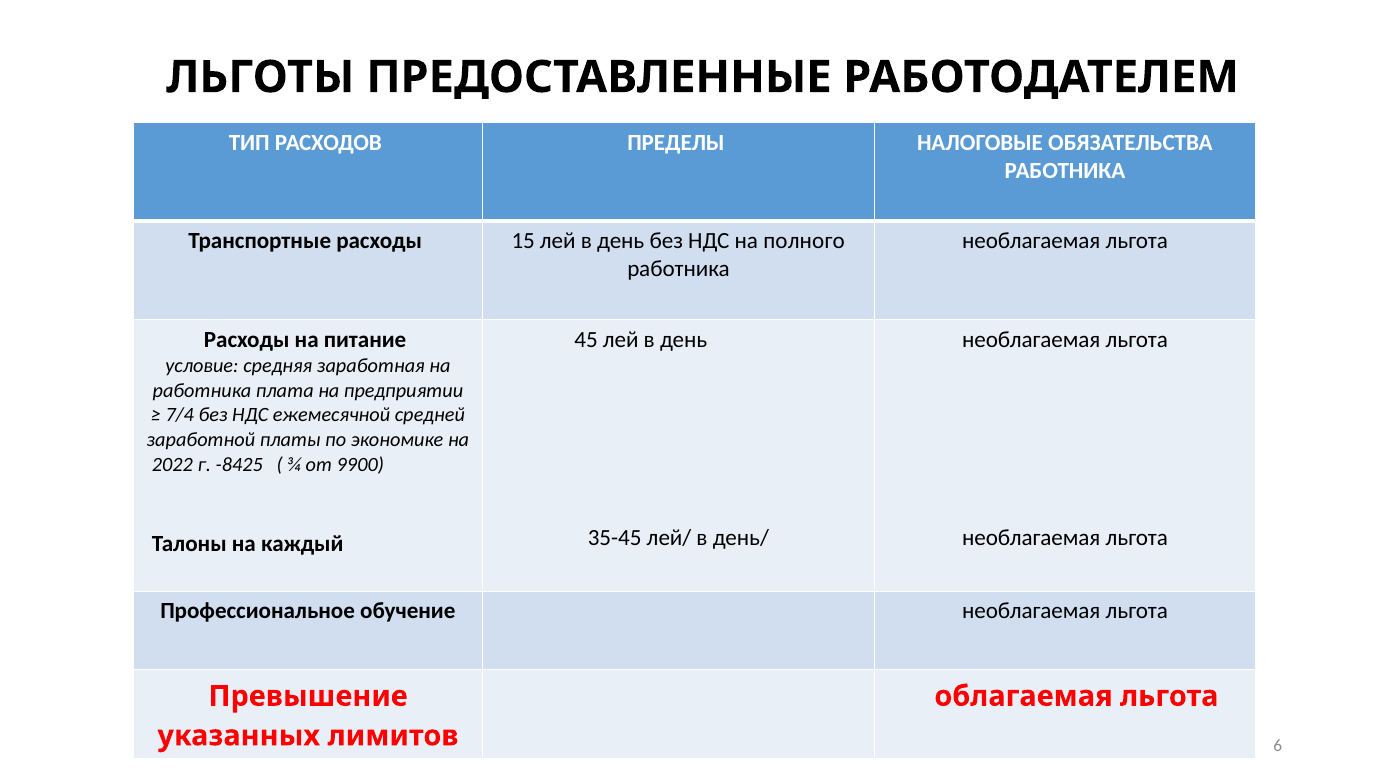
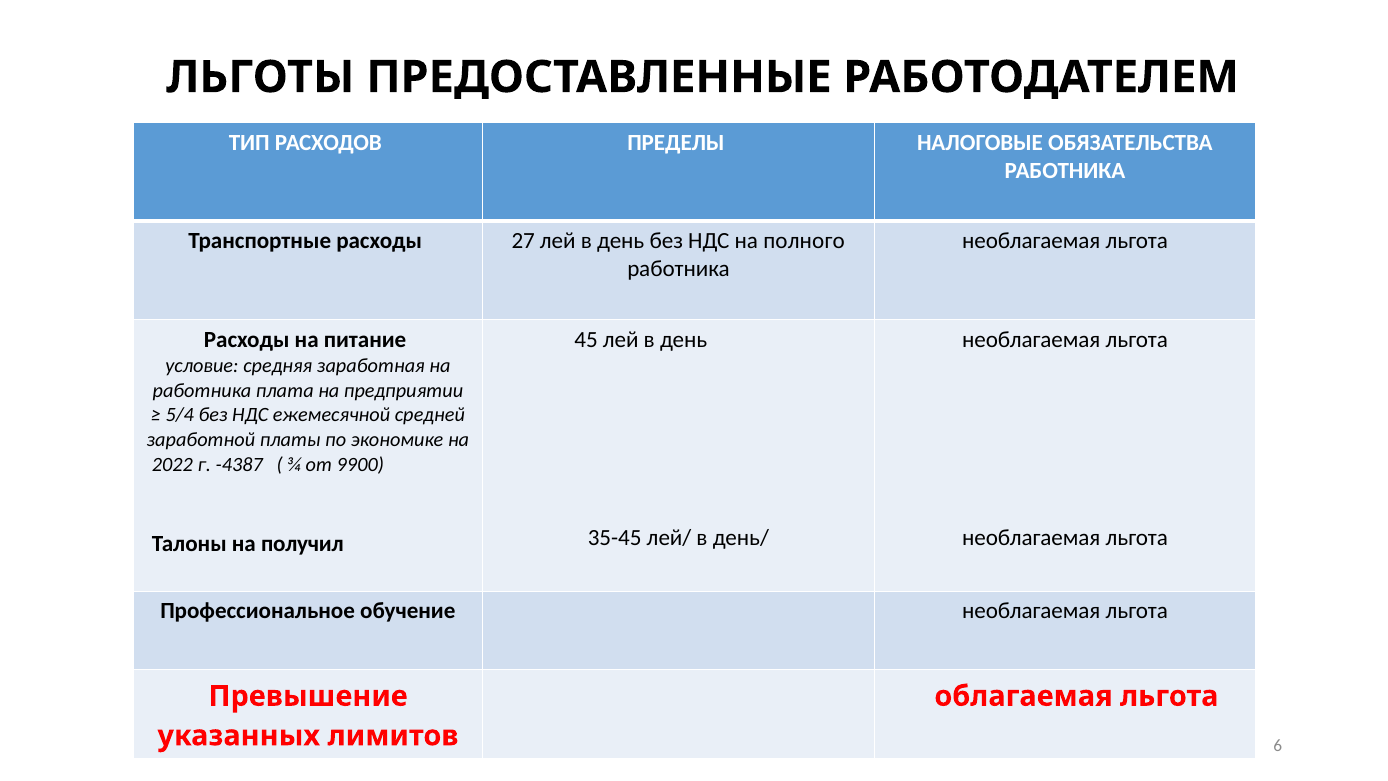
15: 15 -> 27
7/4: 7/4 -> 5/4
-8425: -8425 -> -4387
каждый: каждый -> получил
